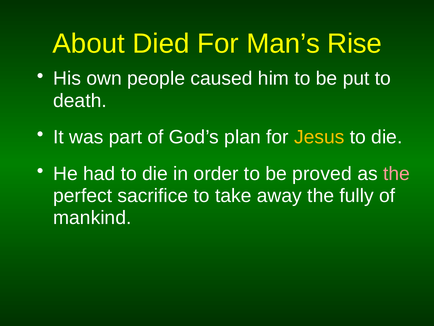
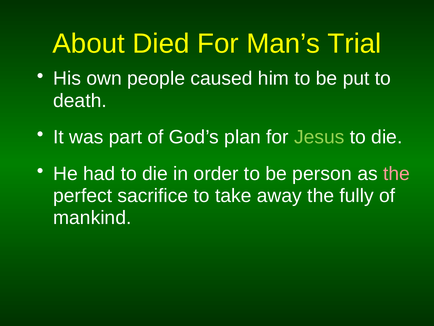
Rise: Rise -> Trial
Jesus colour: yellow -> light green
proved: proved -> person
